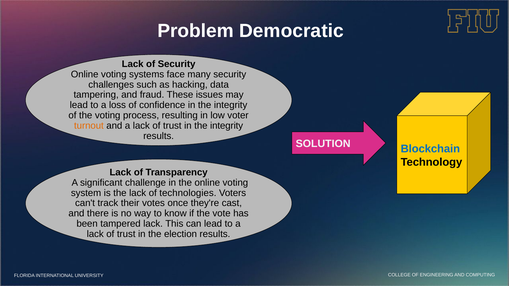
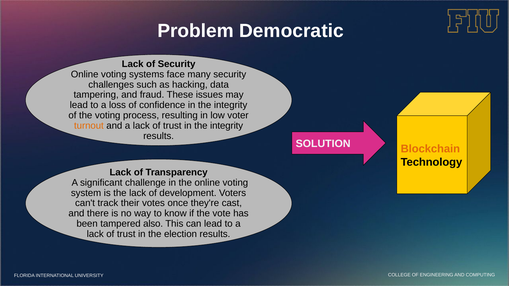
Blockchain colour: blue -> orange
technologies: technologies -> development
tampered lack: lack -> also
